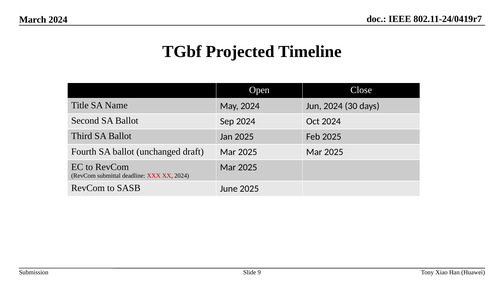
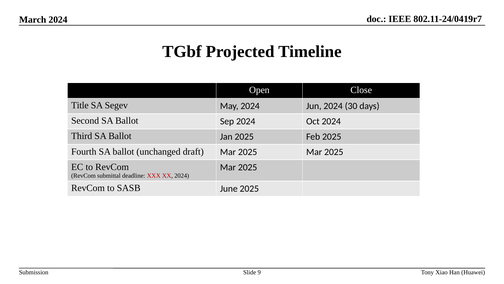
Name: Name -> Segev
